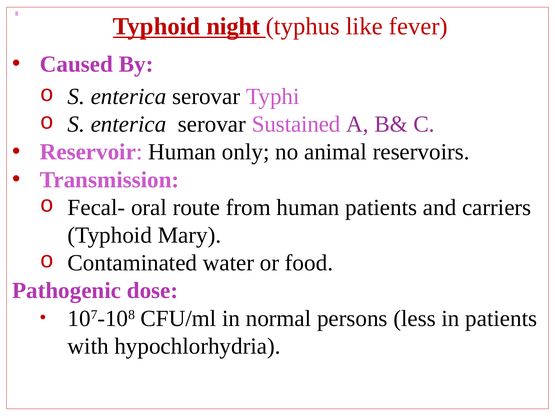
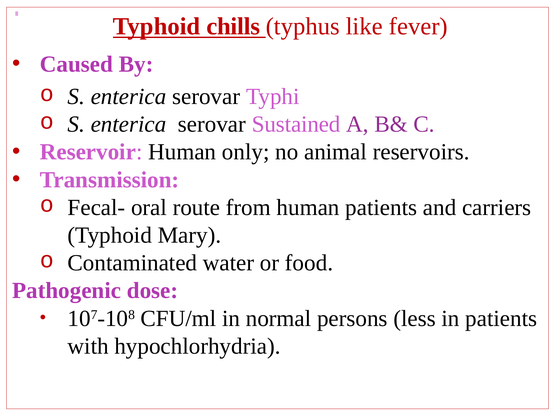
night: night -> chills
